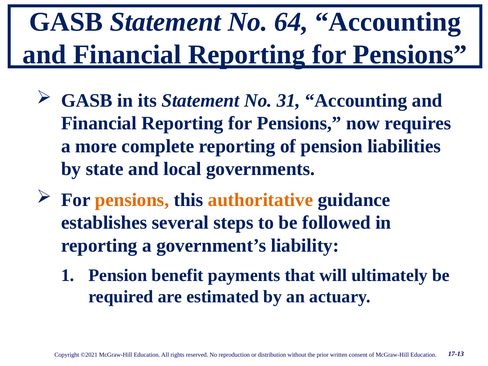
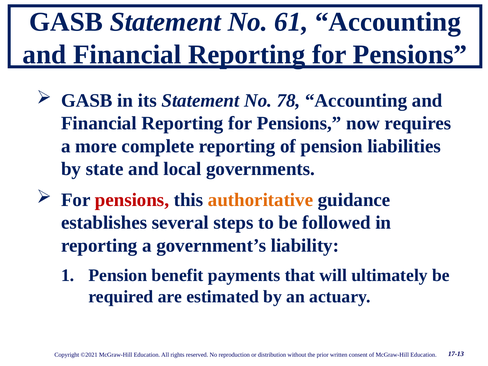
64: 64 -> 61
31: 31 -> 78
pensions at (132, 200) colour: orange -> red
